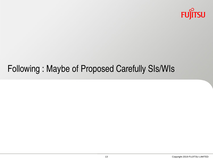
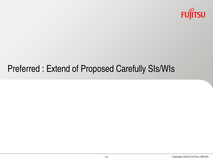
Following: Following -> Preferred
Maybe: Maybe -> Extend
